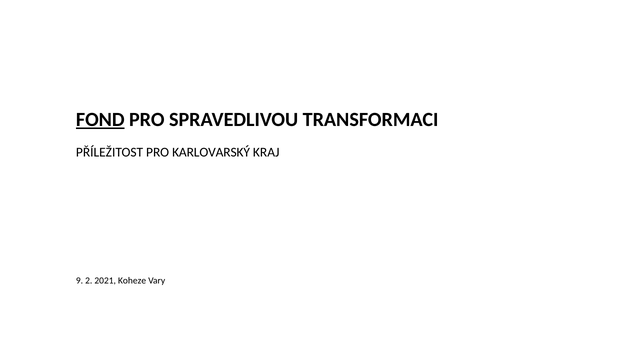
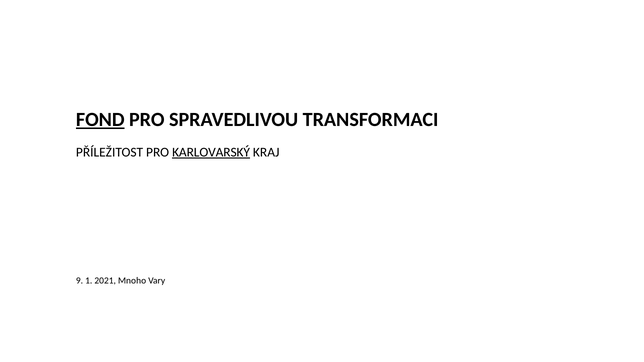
KARLOVARSKÝ underline: none -> present
2: 2 -> 1
Koheze: Koheze -> Mnoho
